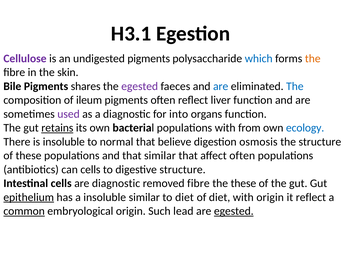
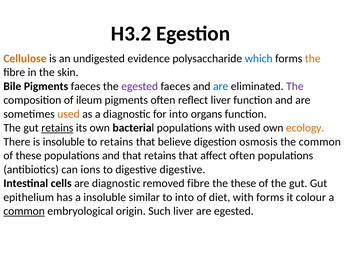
H3.1: H3.1 -> H3.2
Cellulose colour: purple -> orange
undigested pigments: pigments -> evidence
Pigments shares: shares -> faeces
The at (295, 86) colour: blue -> purple
used at (69, 114) colour: purple -> orange
with from: from -> used
ecology colour: blue -> orange
to normal: normal -> retains
the structure: structure -> common
that similar: similar -> retains
can cells: cells -> ions
digestive structure: structure -> digestive
epithelium underline: present -> none
to diet: diet -> into
with origin: origin -> forms
it reflect: reflect -> colour
Such lead: lead -> liver
egested at (234, 211) underline: present -> none
